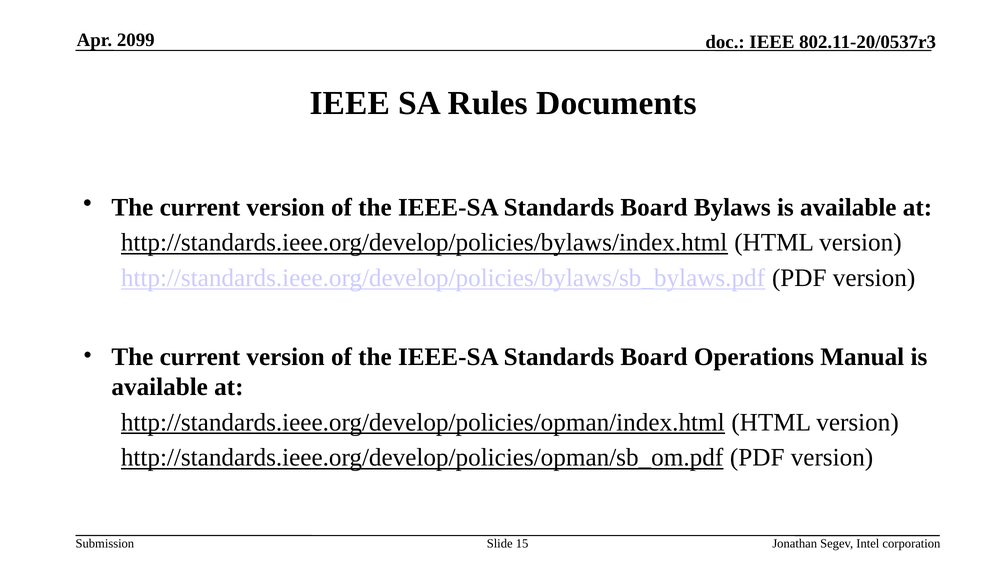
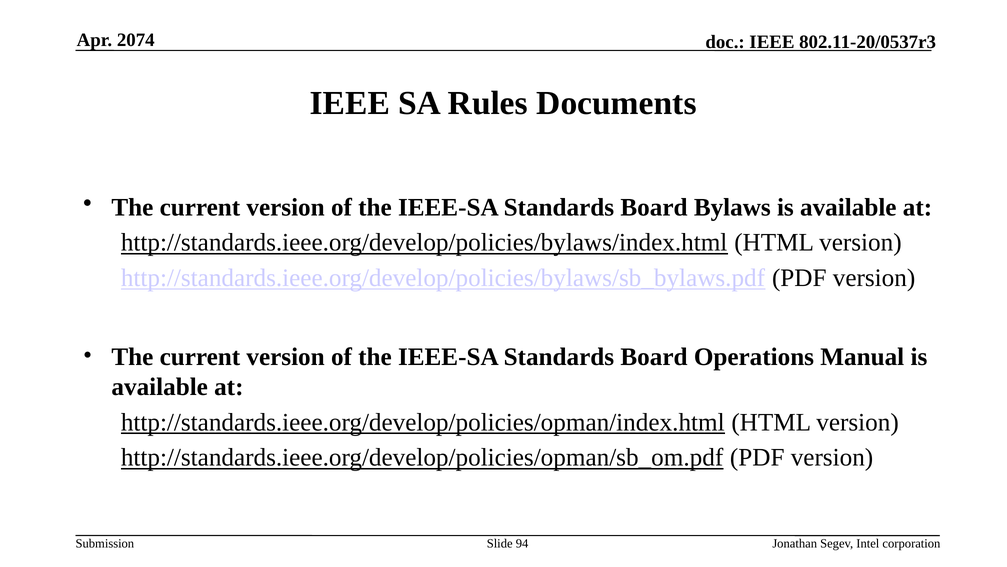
2099: 2099 -> 2074
15: 15 -> 94
